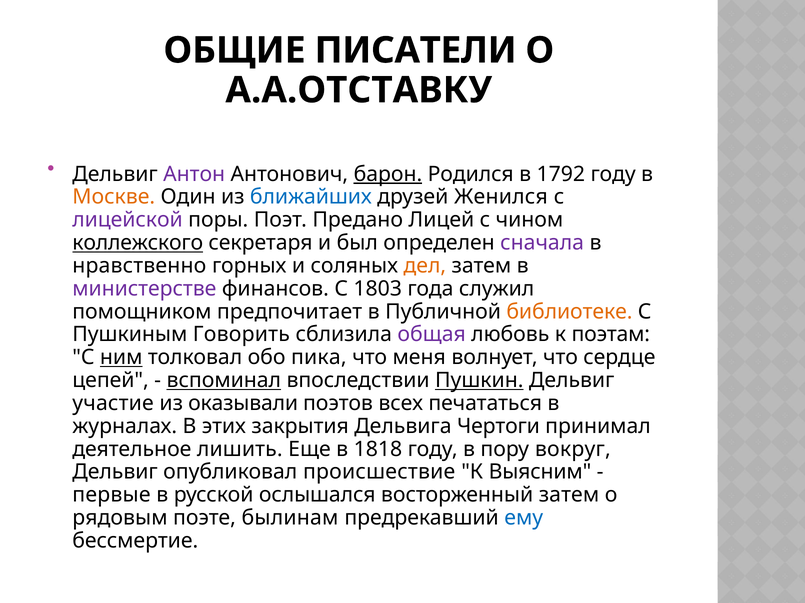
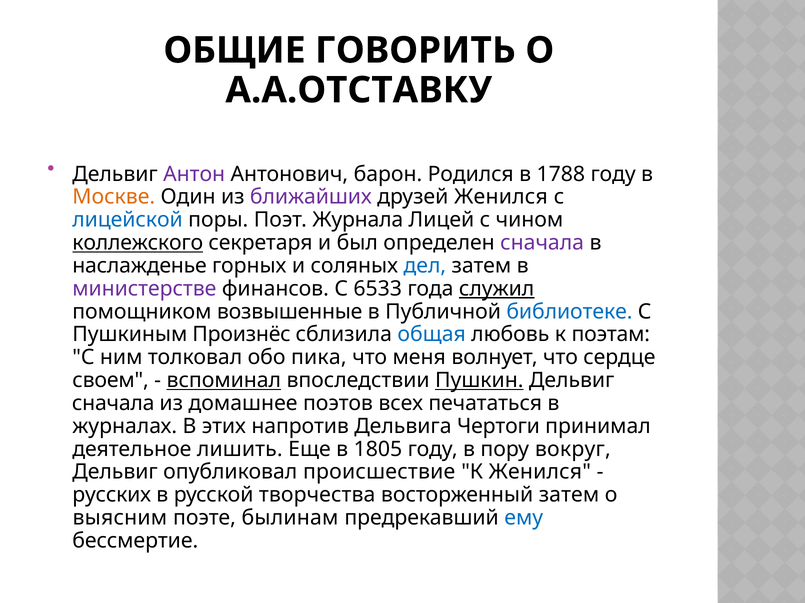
ПИСАТЕЛИ: ПИСАТЕЛИ -> ГОВОРИТЬ
барон underline: present -> none
1792: 1792 -> 1788
ближайших colour: blue -> purple
лицейской colour: purple -> blue
Предано: Предано -> Журнала
нравственно: нравственно -> наслажденье
дел colour: orange -> blue
1803: 1803 -> 6533
служил underline: none -> present
предпочитает: предпочитает -> возвышенные
библиотеке colour: orange -> blue
Говорить: Говорить -> Произнёс
общая colour: purple -> blue
ним underline: present -> none
цепей: цепей -> своем
участие at (113, 404): участие -> сначала
оказывали: оказывали -> домашнее
закрытия: закрытия -> напротив
1818: 1818 -> 1805
К Выясним: Выясним -> Женился
первые: первые -> русских
ослышался: ослышался -> творчества
рядовым: рядовым -> выясним
